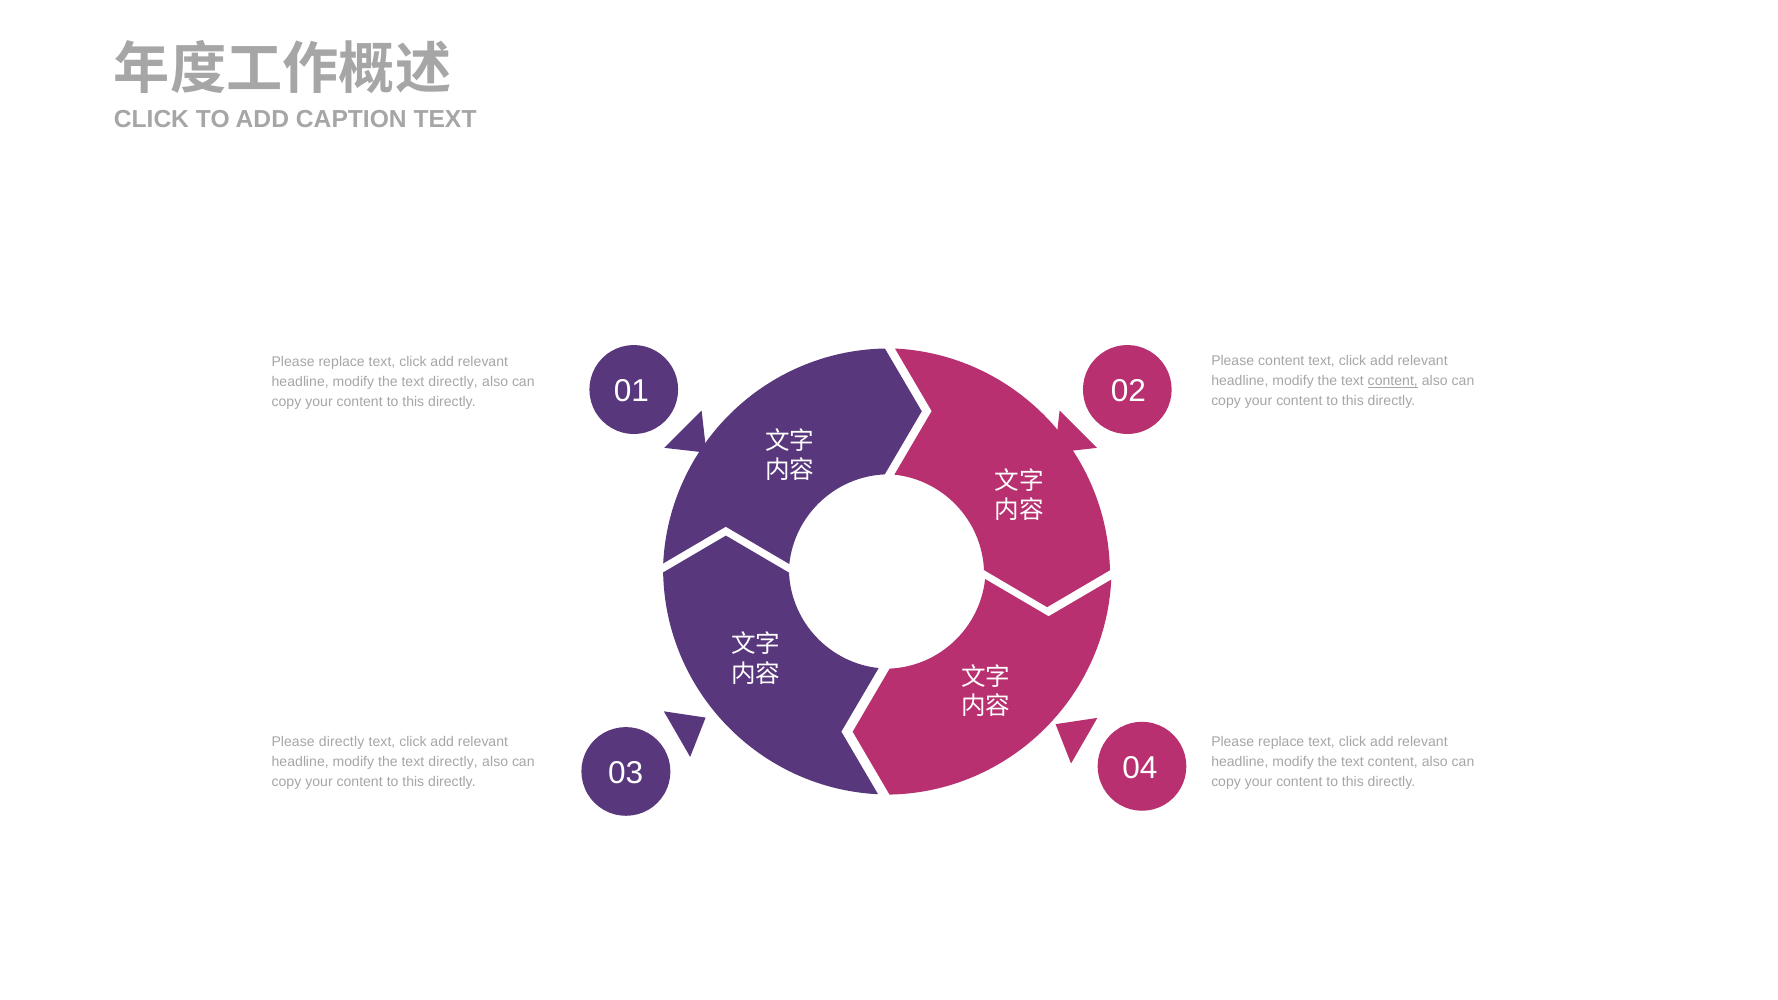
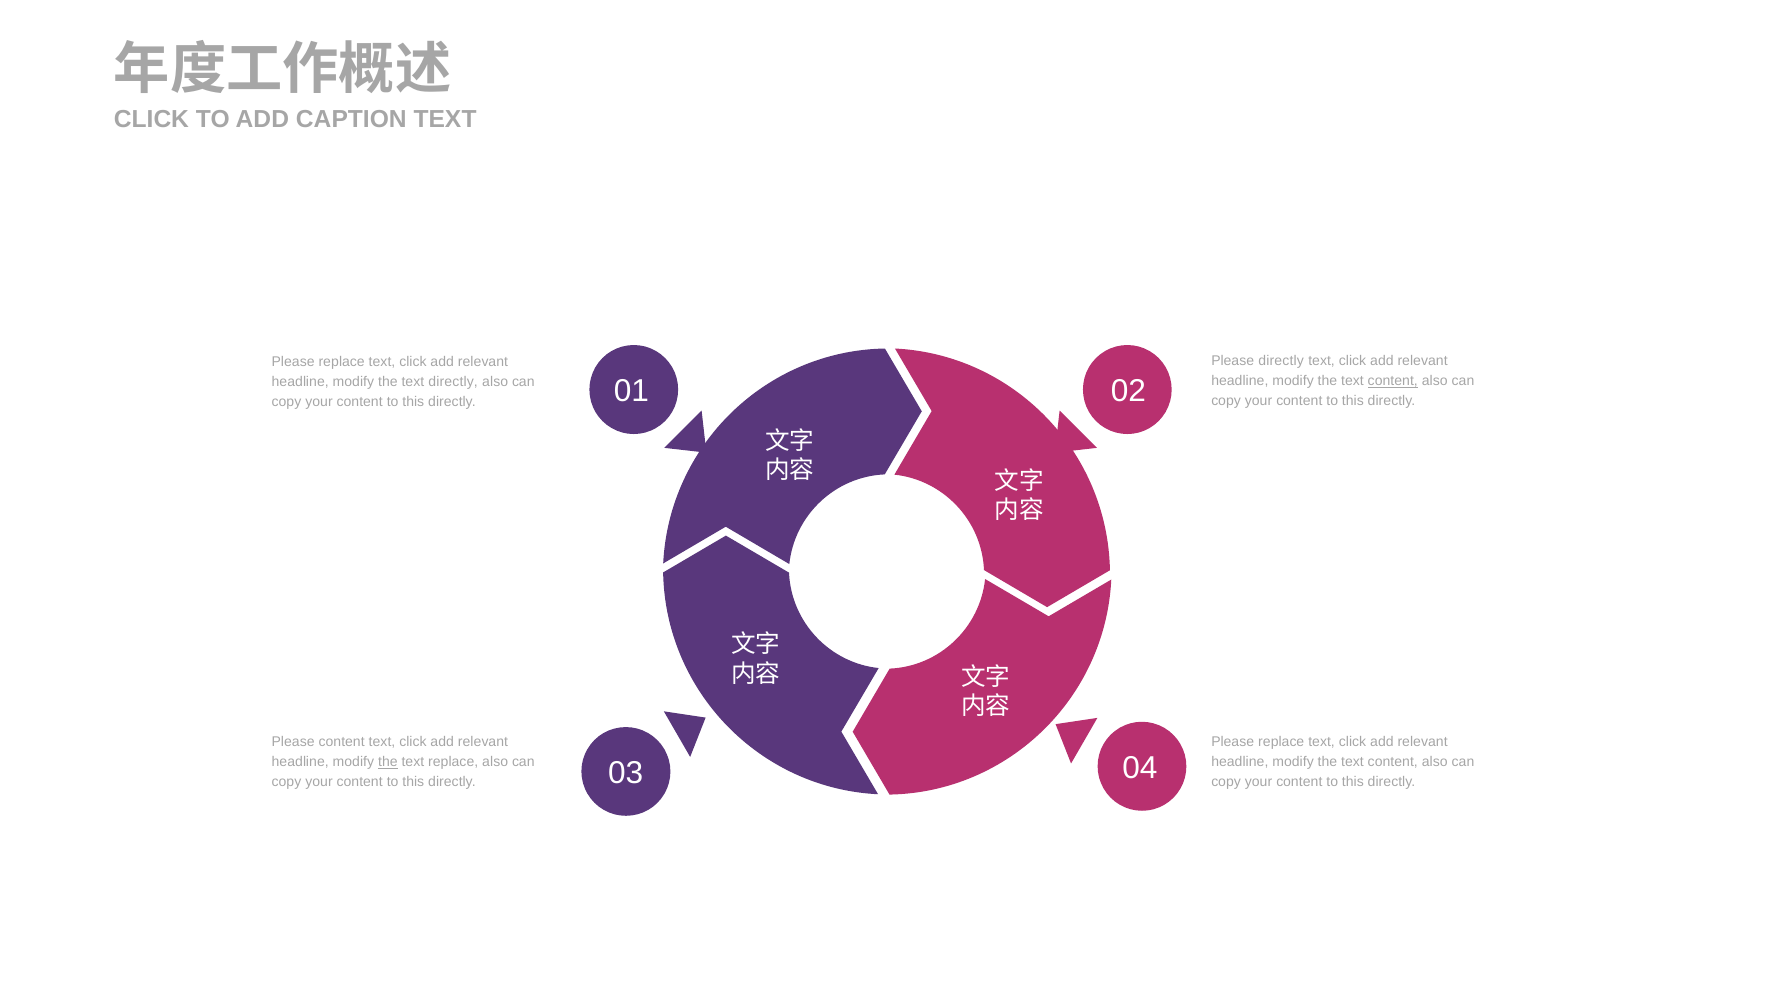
Please content: content -> directly
Please directly: directly -> content
the at (388, 762) underline: none -> present
directly at (453, 762): directly -> replace
